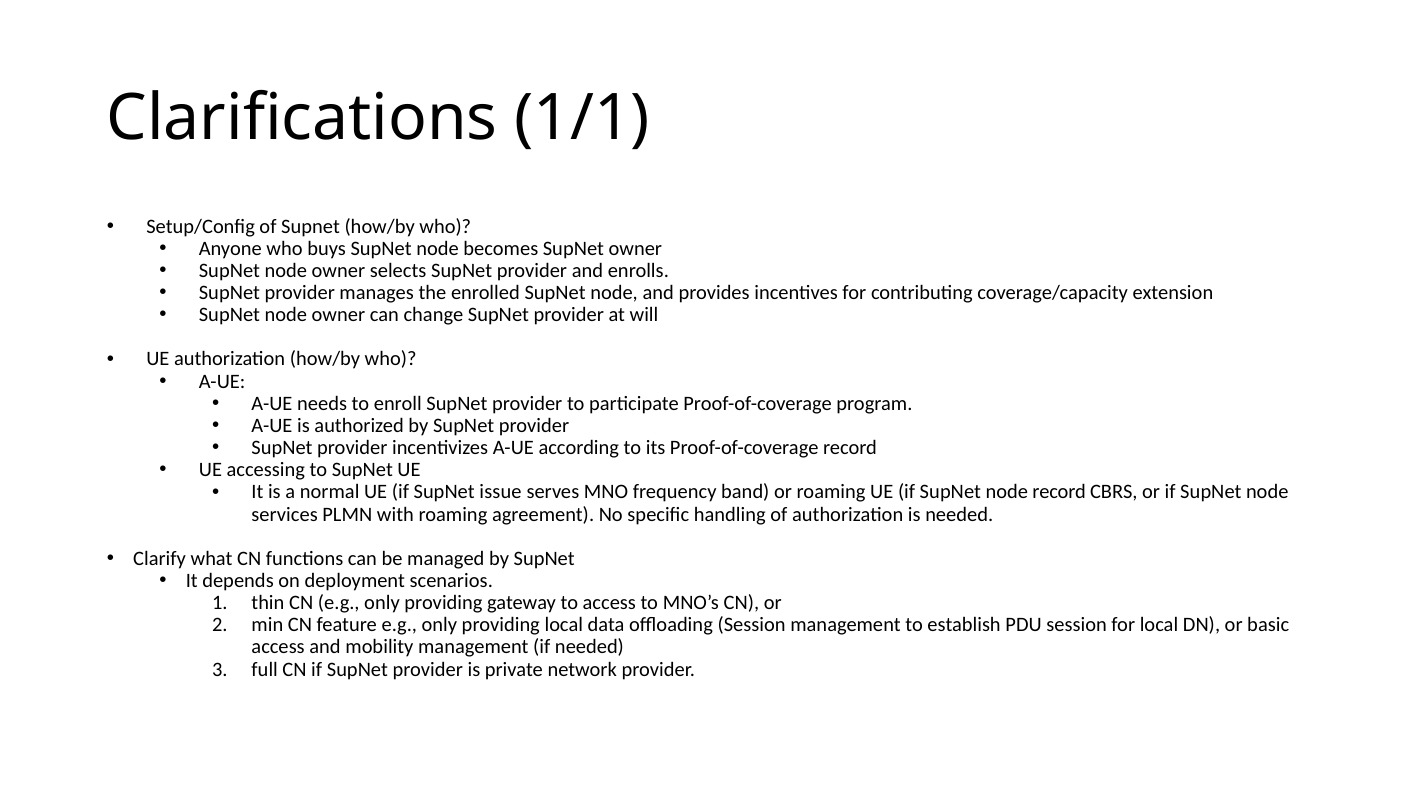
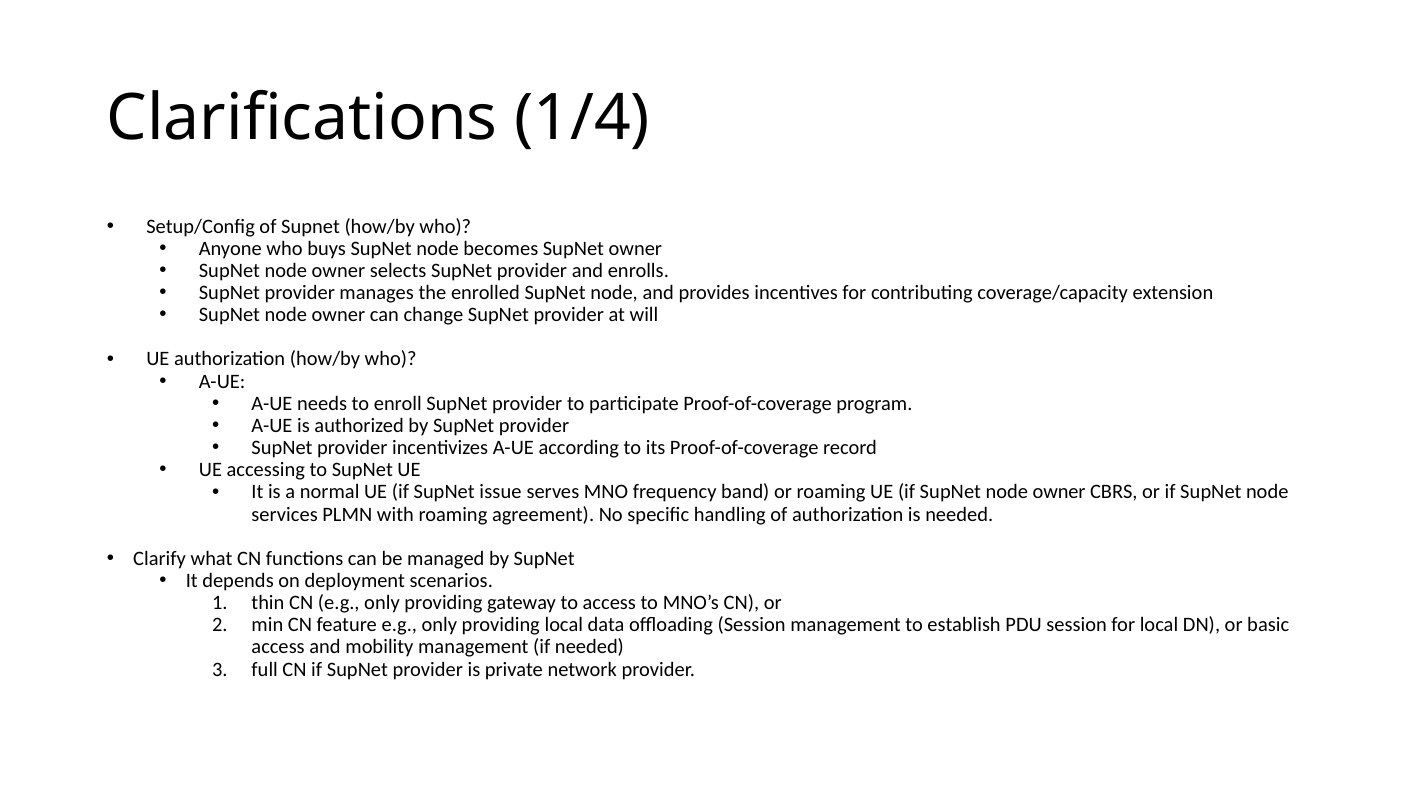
1/1: 1/1 -> 1/4
if SupNet node record: record -> owner
